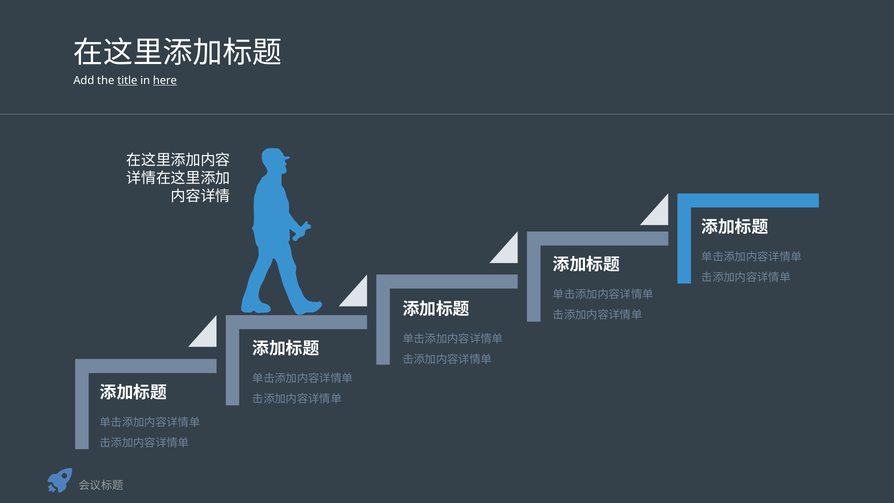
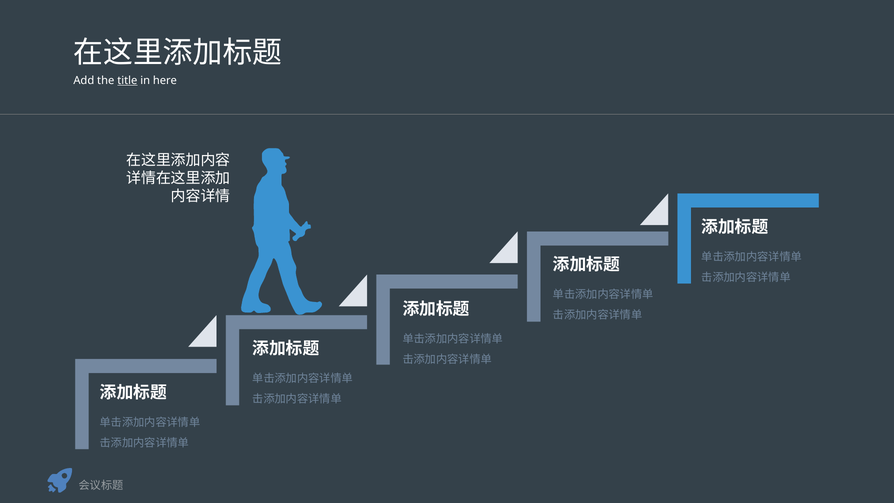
here underline: present -> none
